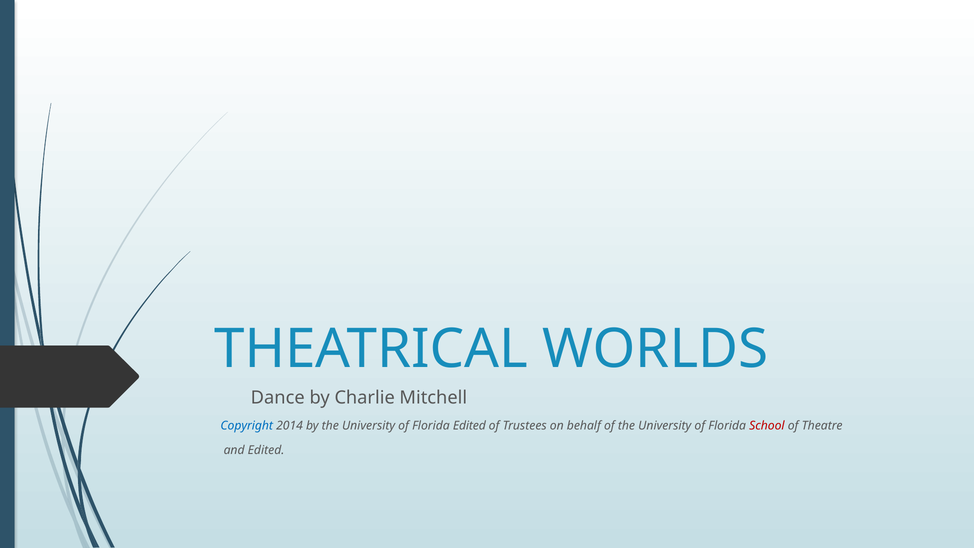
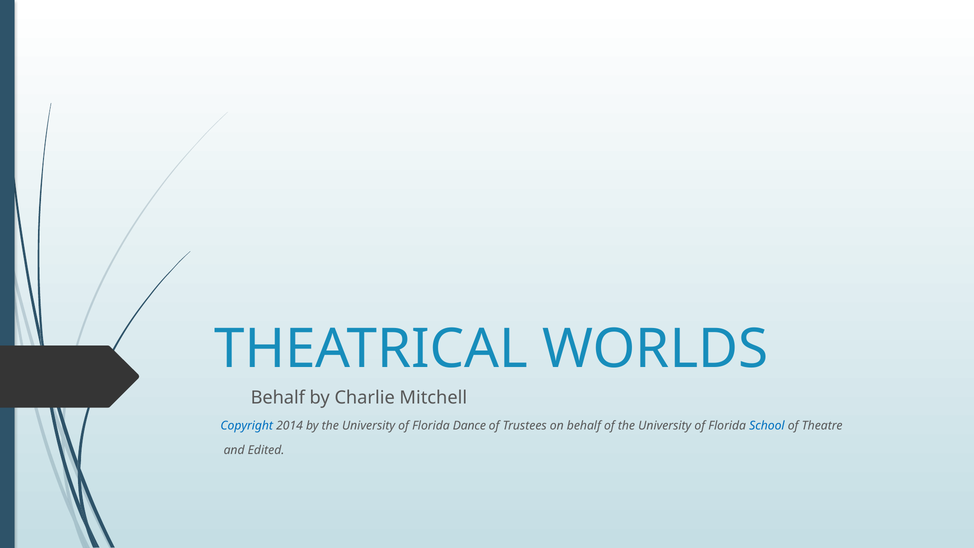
Dance at (278, 398): Dance -> Behalf
Florida Edited: Edited -> Dance
School colour: red -> blue
